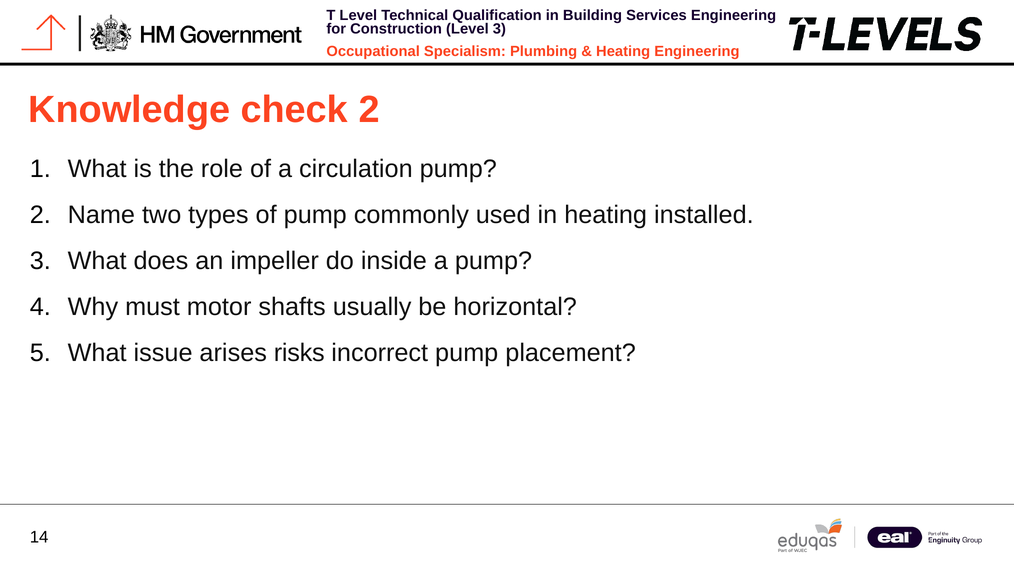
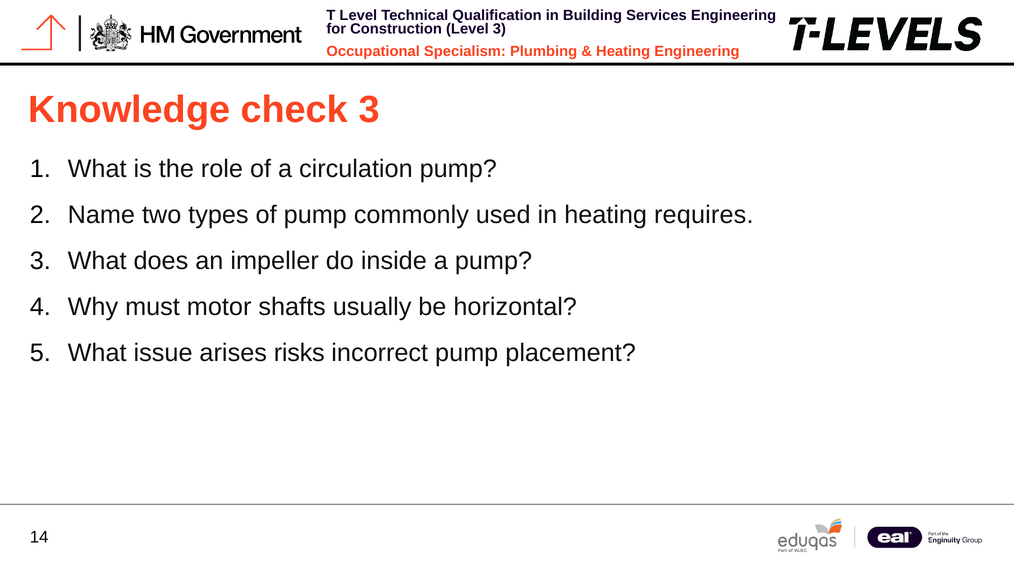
check 2: 2 -> 3
installed: installed -> requires
